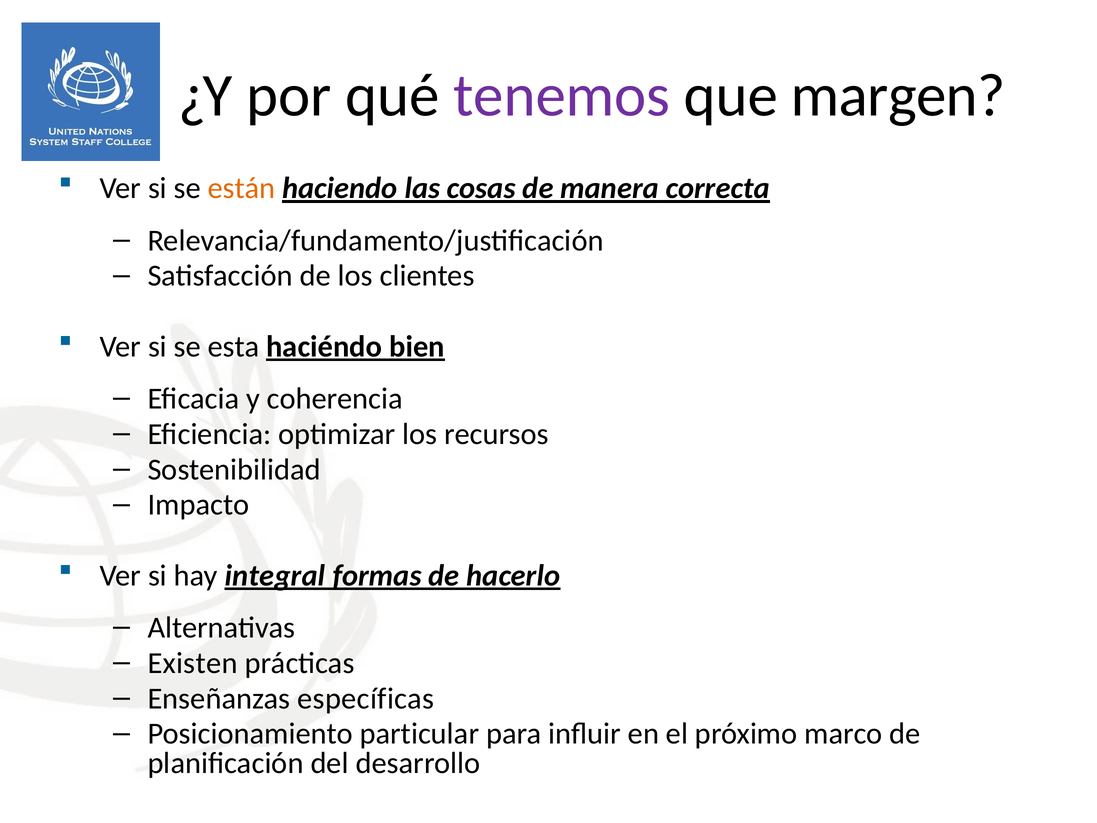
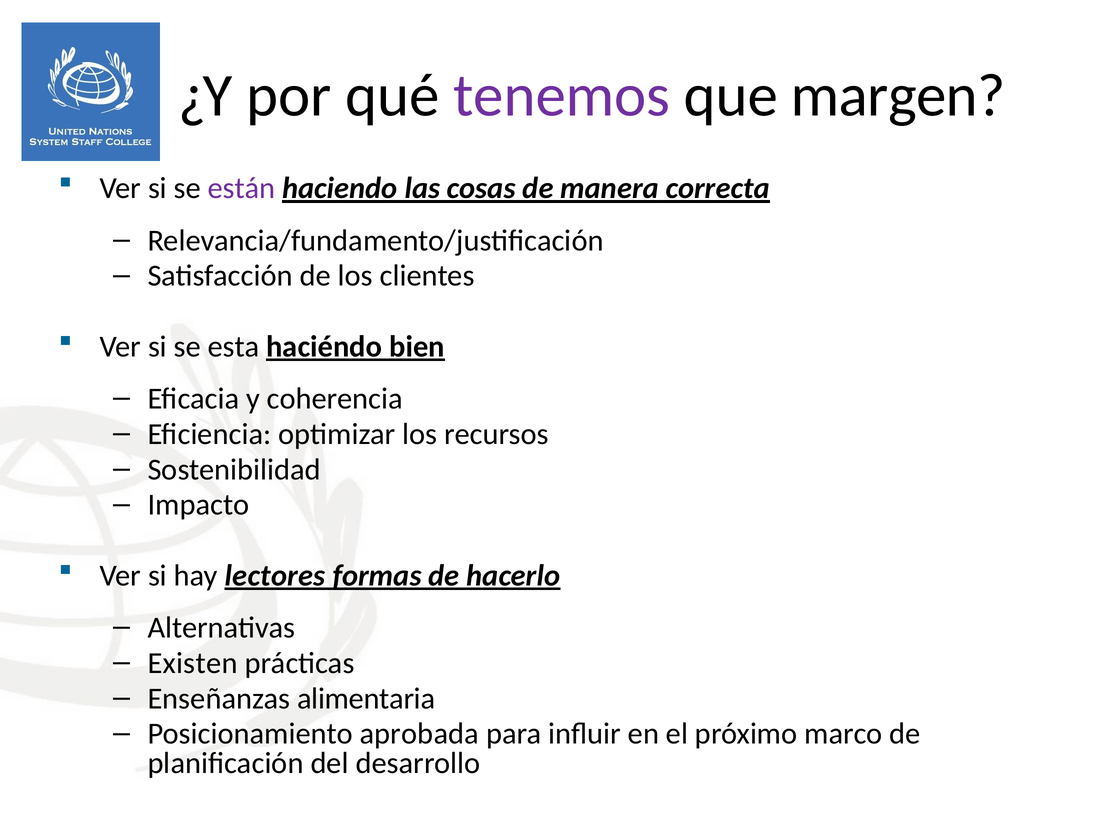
están colour: orange -> purple
integral: integral -> lectores
específicas: específicas -> alimentaria
particular: particular -> aprobada
